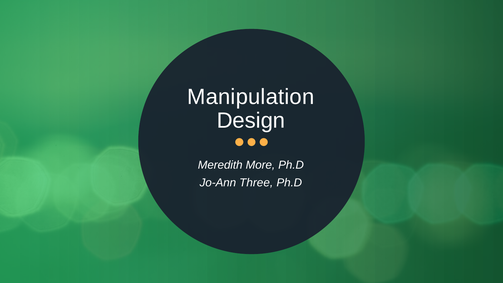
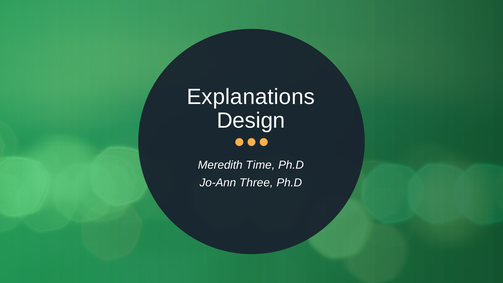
Manipulation: Manipulation -> Explanations
More: More -> Time
